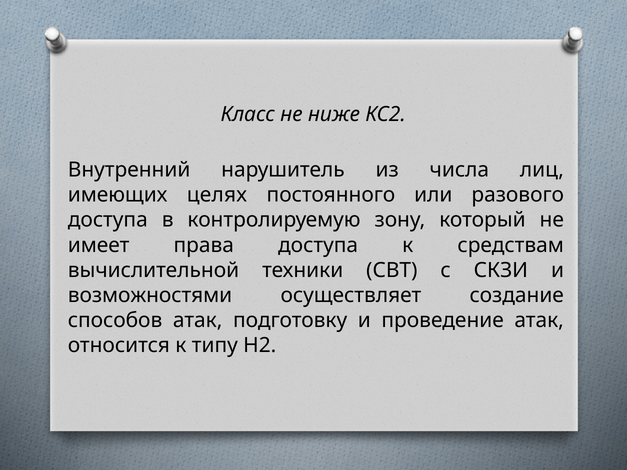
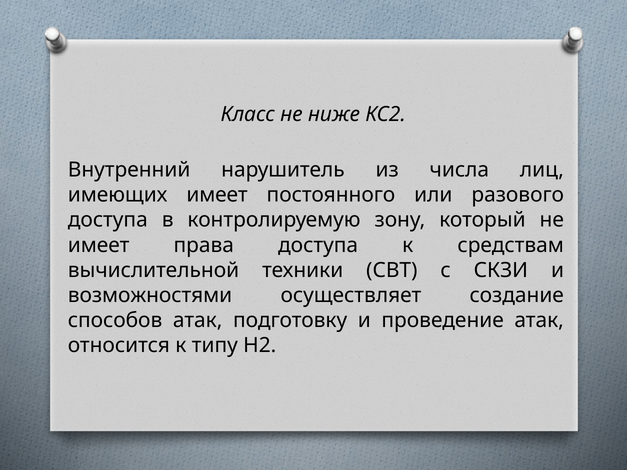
имеющих целях: целях -> имеет
